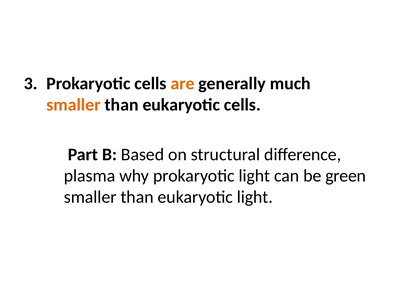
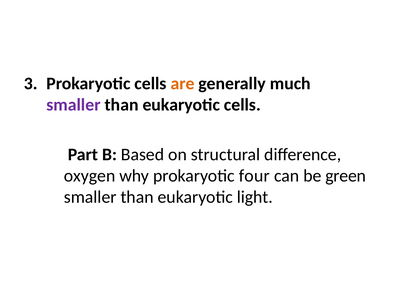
smaller at (73, 105) colour: orange -> purple
plasma: plasma -> oxygen
prokaryotic light: light -> four
